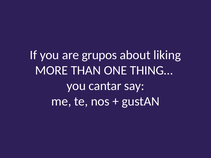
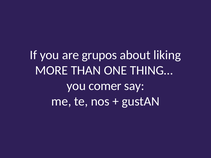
cantar: cantar -> comer
